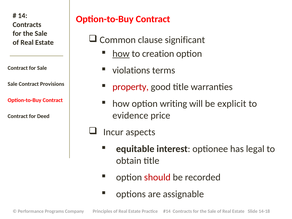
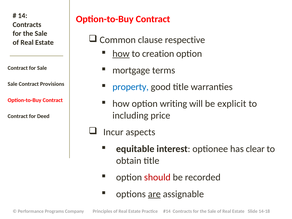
significant: significant -> respective
violations: violations -> mortgage
property colour: red -> blue
evidence: evidence -> including
legal: legal -> clear
are underline: none -> present
